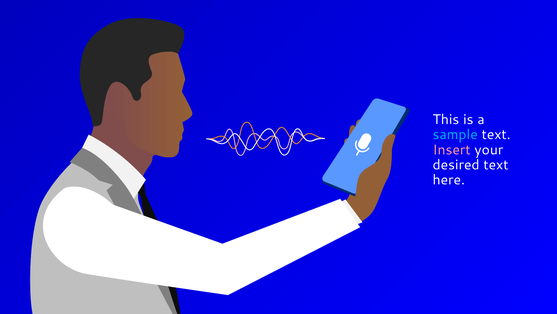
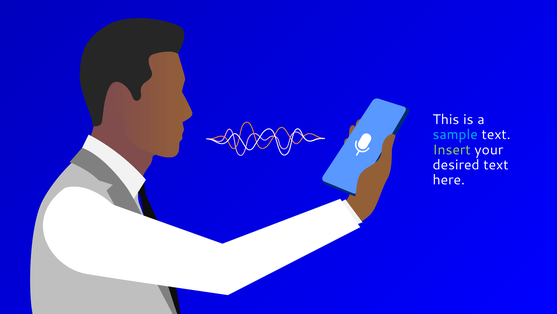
Insert colour: pink -> light green
